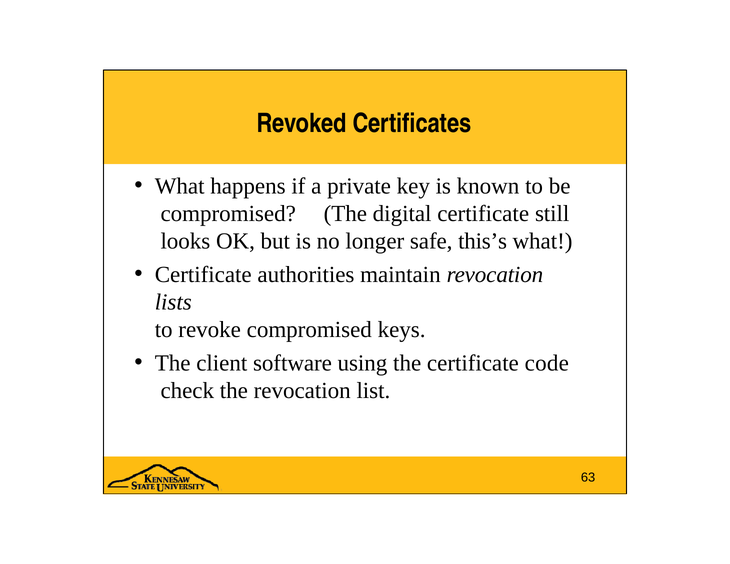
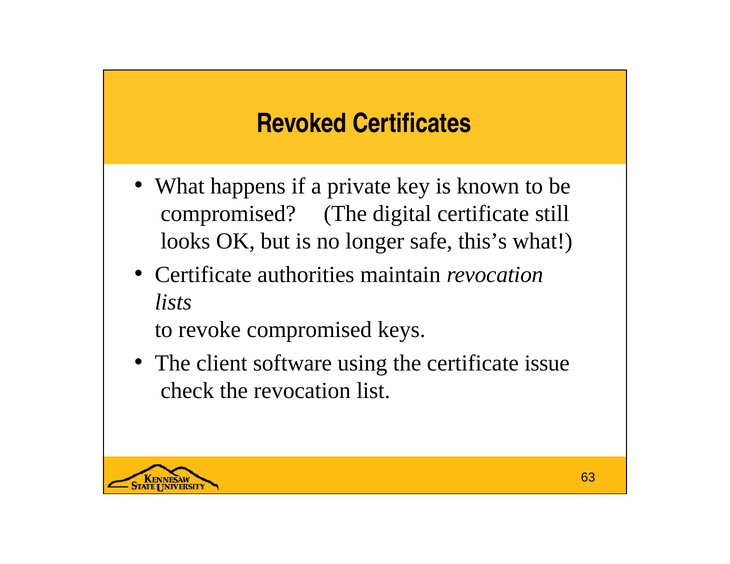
code: code -> issue
